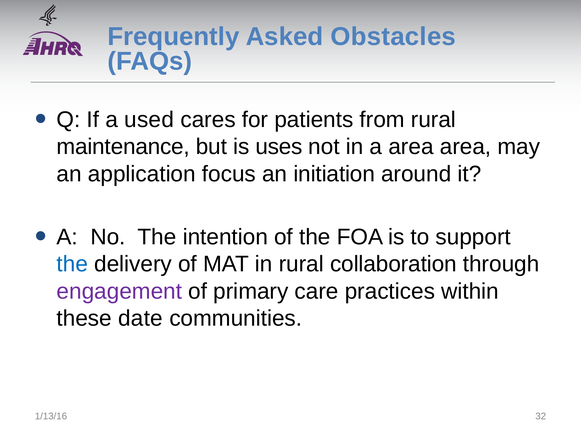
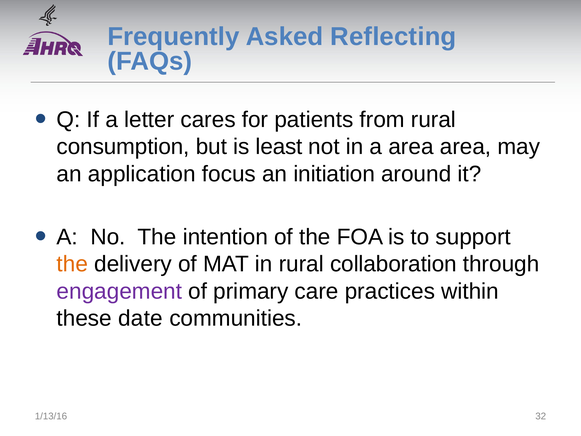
Obstacles: Obstacles -> Reflecting
used: used -> letter
maintenance: maintenance -> consumption
uses: uses -> least
the at (72, 264) colour: blue -> orange
